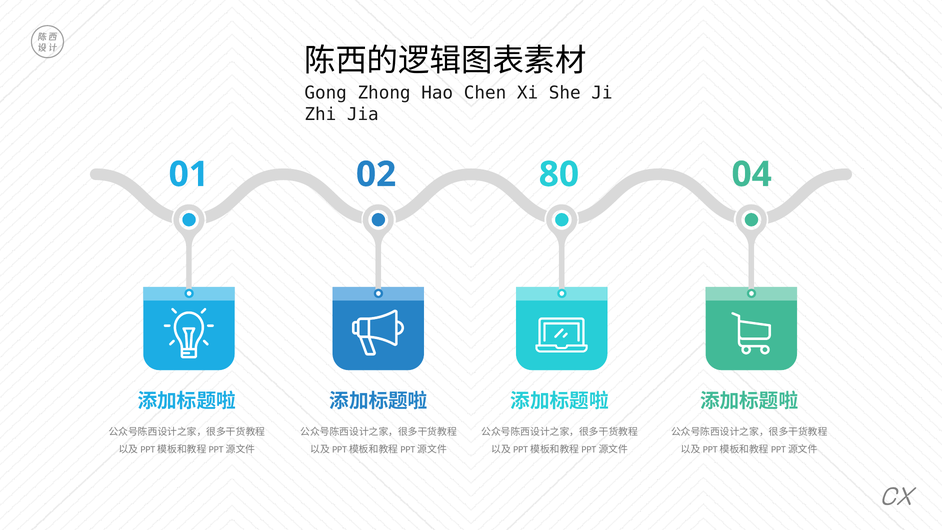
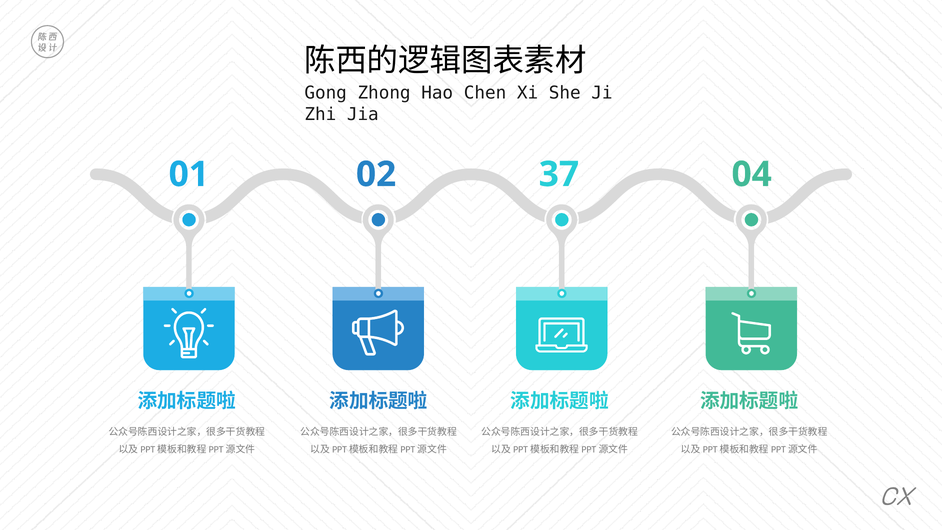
80: 80 -> 37
